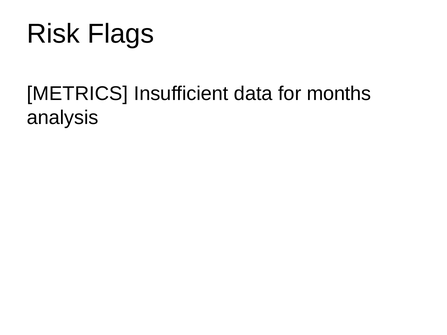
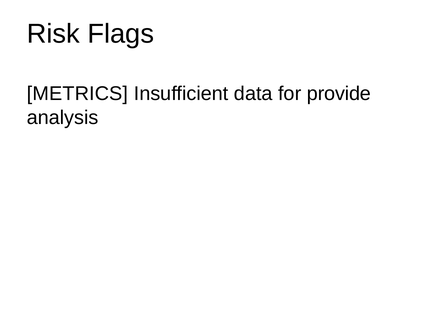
months: months -> provide
